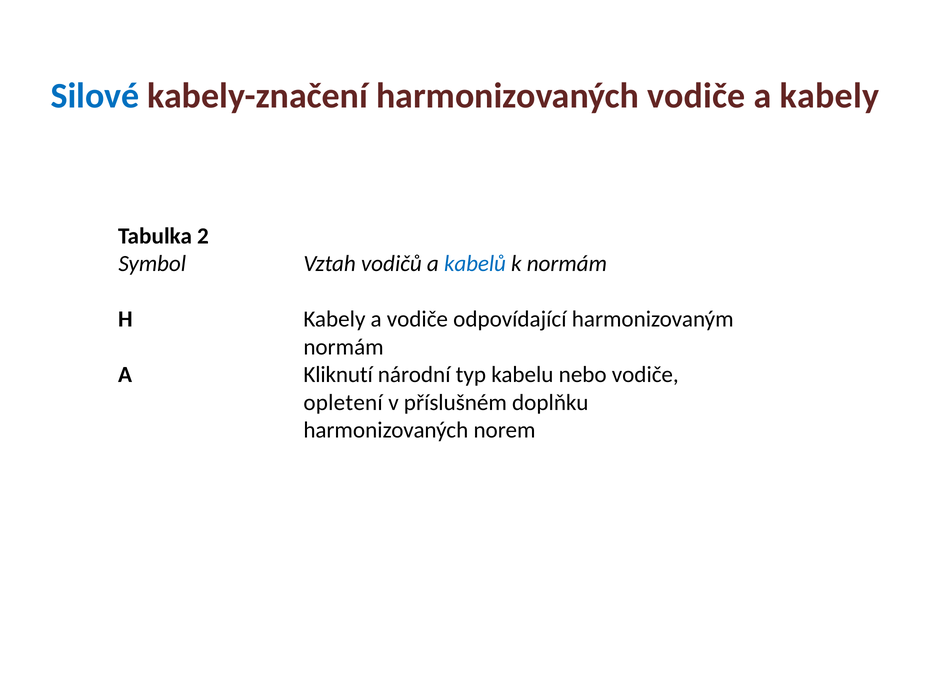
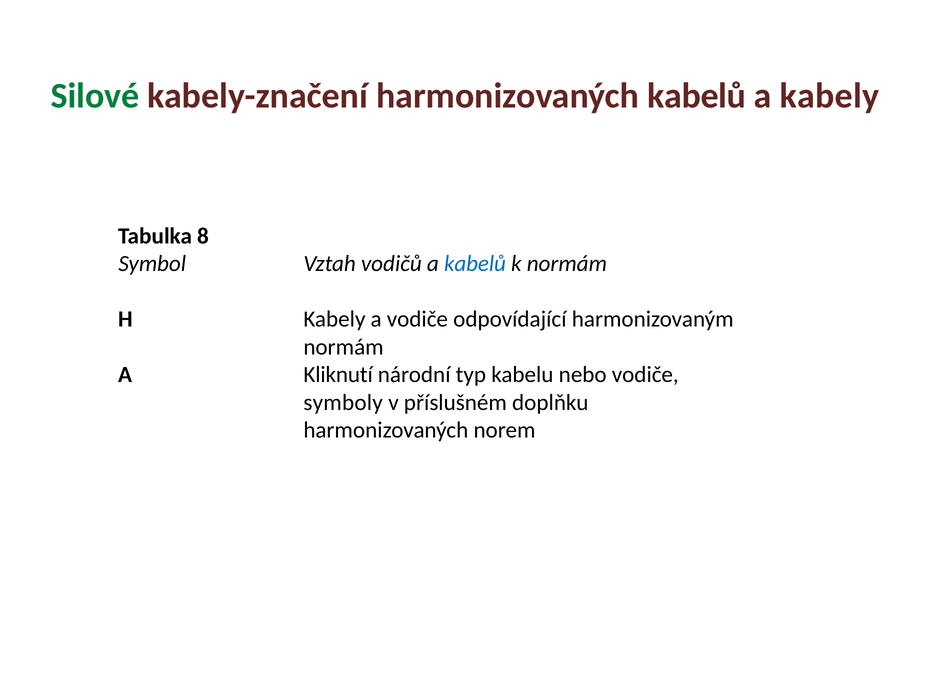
Silové colour: blue -> green
harmonizovaných vodiče: vodiče -> kabelů
2: 2 -> 8
opletení: opletení -> symboly
